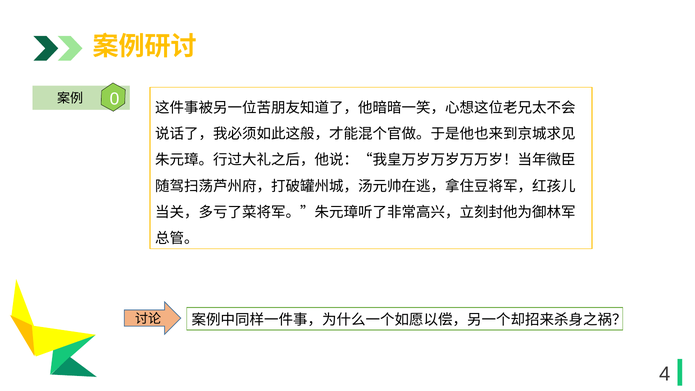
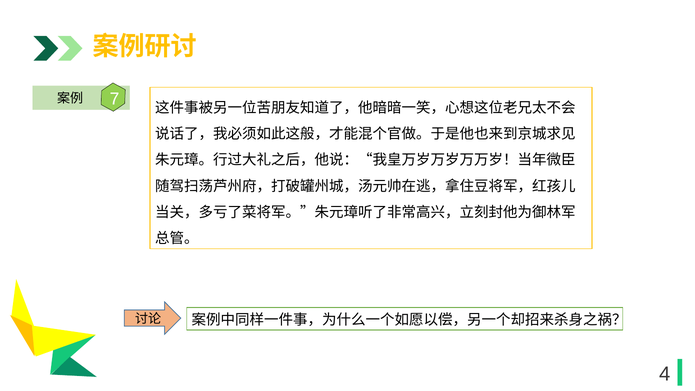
0: 0 -> 7
